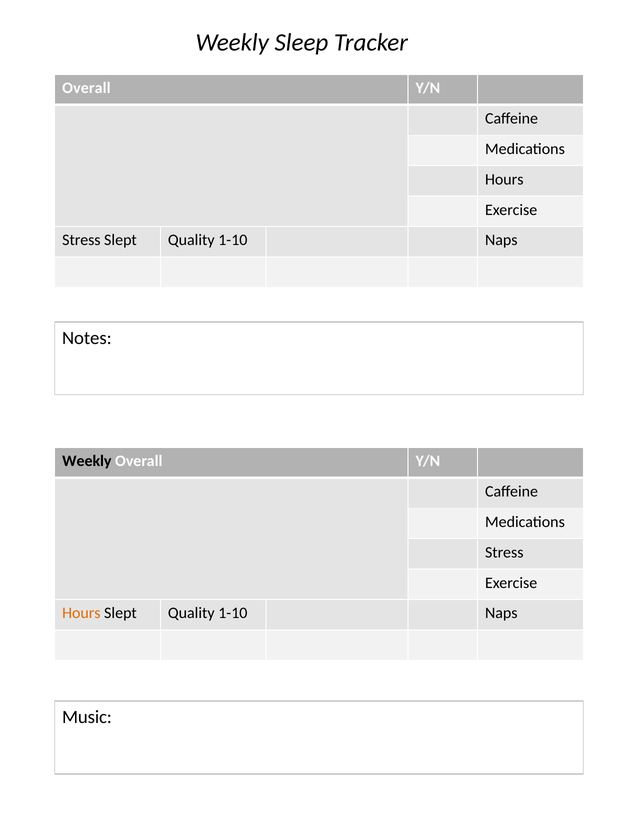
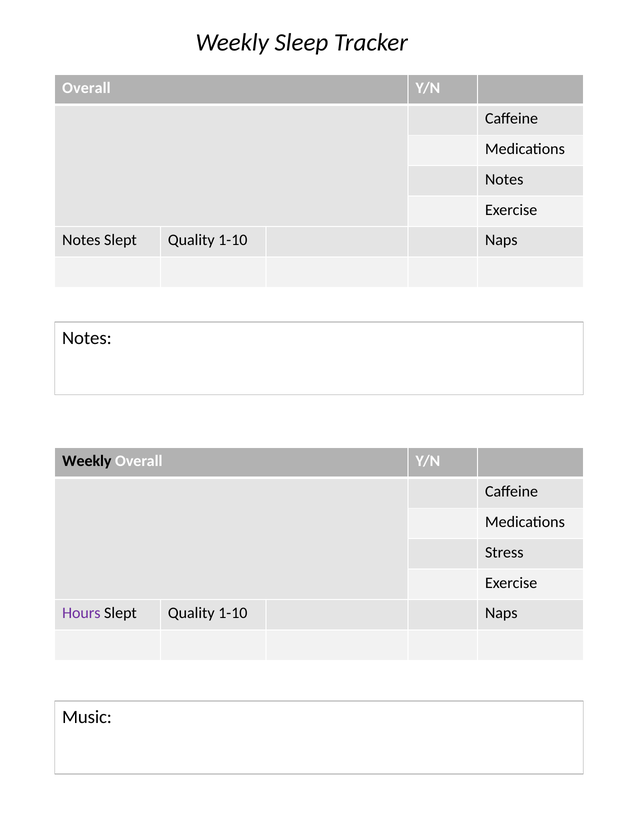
Hours at (504, 180): Hours -> Notes
Stress at (81, 240): Stress -> Notes
Hours at (81, 614) colour: orange -> purple
